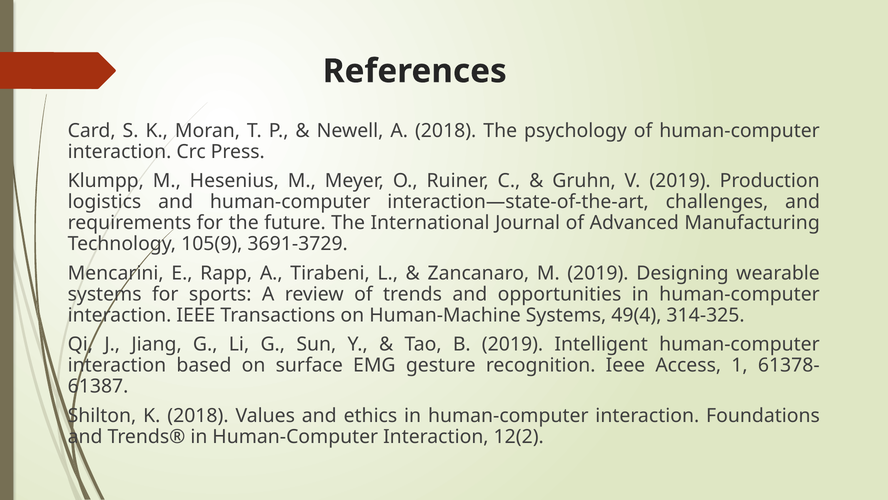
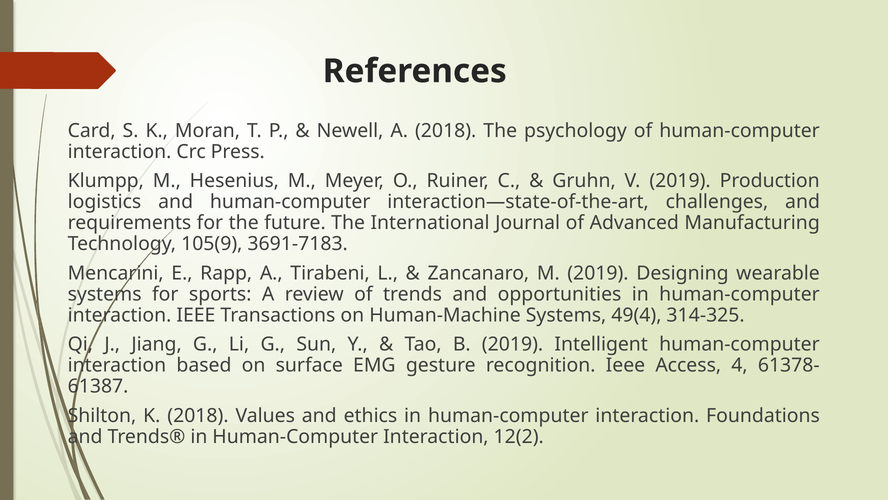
3691-3729: 3691-3729 -> 3691-7183
1: 1 -> 4
